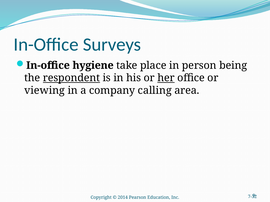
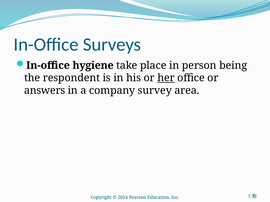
respondent underline: present -> none
viewing: viewing -> answers
calling: calling -> survey
